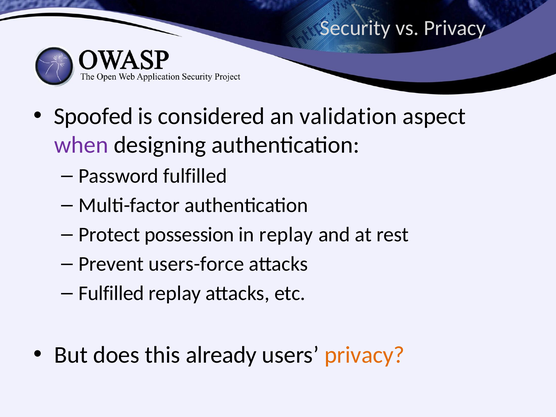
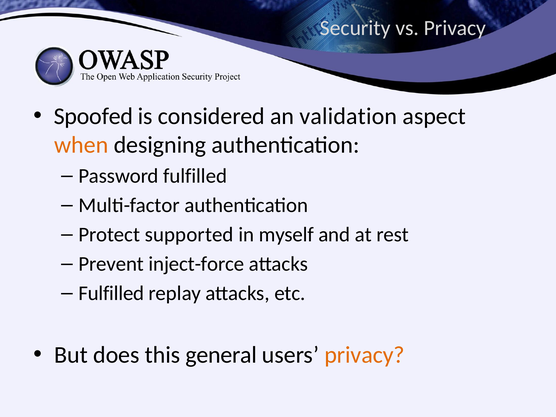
when colour: purple -> orange
possession: possession -> supported
in replay: replay -> myself
users-force: users-force -> inject-force
already: already -> general
